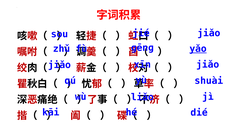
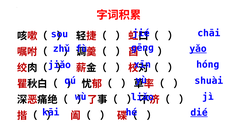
jiǎo at (209, 33): jiǎo -> chāi
jiǎo at (208, 64): jiǎo -> hónɡ
dié underline: none -> present
